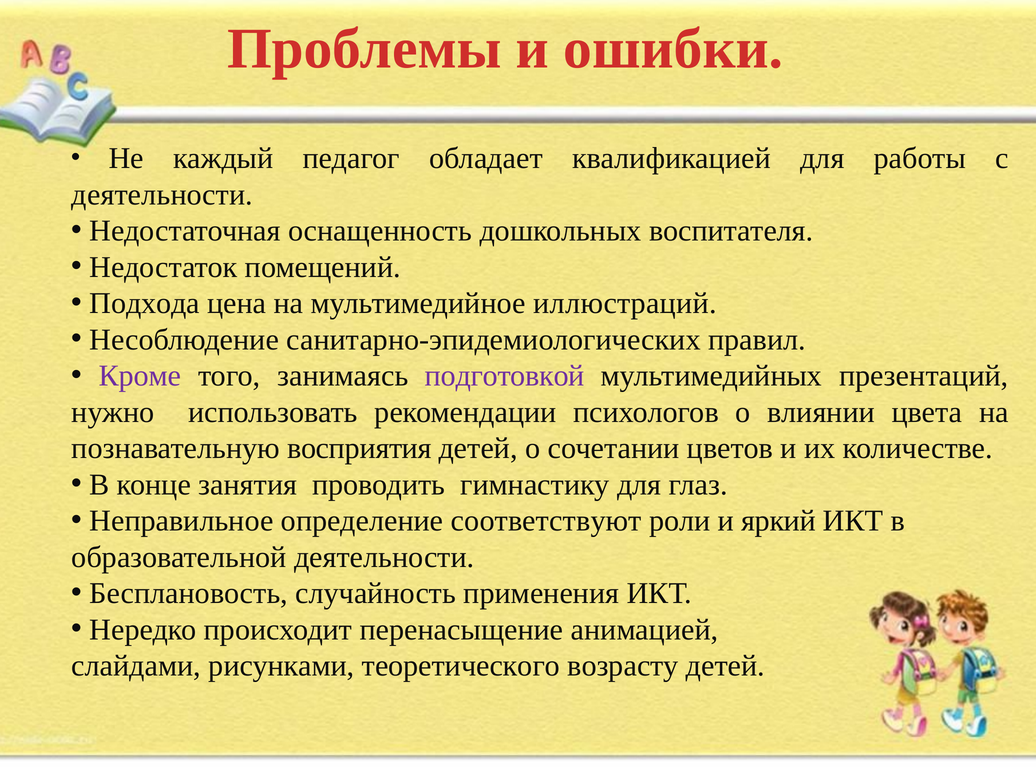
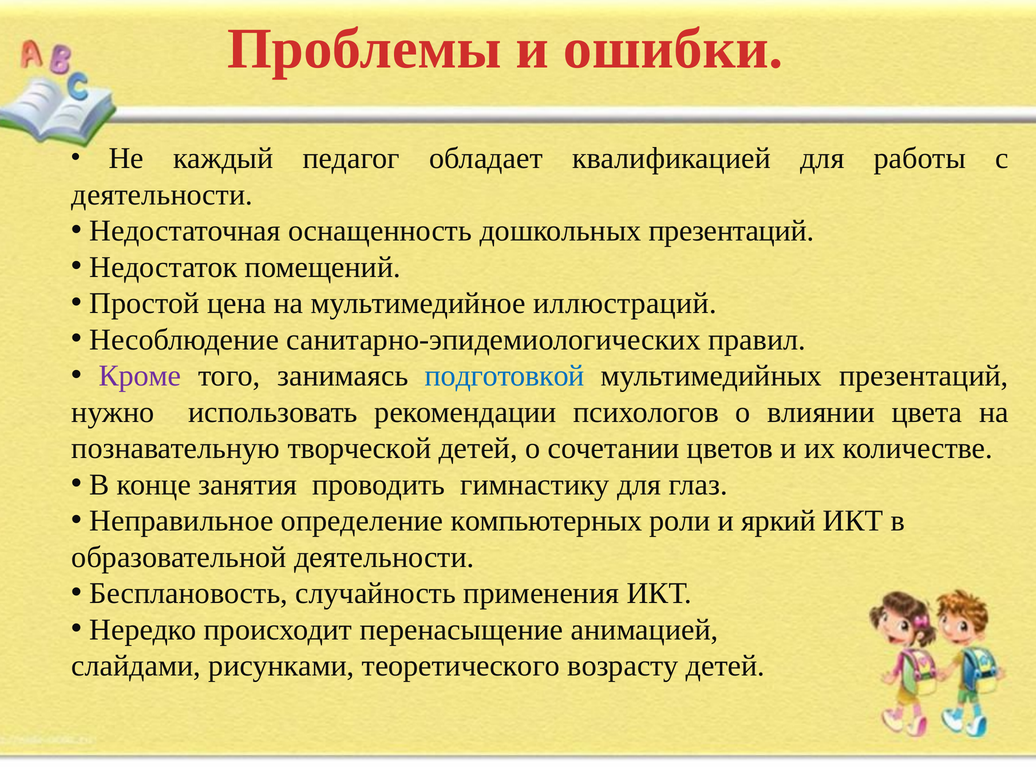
дошкольных воспитателя: воспитателя -> презентаций
Подхода: Подхода -> Простой
подготовкой colour: purple -> blue
восприятия: восприятия -> творческой
соответствуют: соответствуют -> компьютерных
